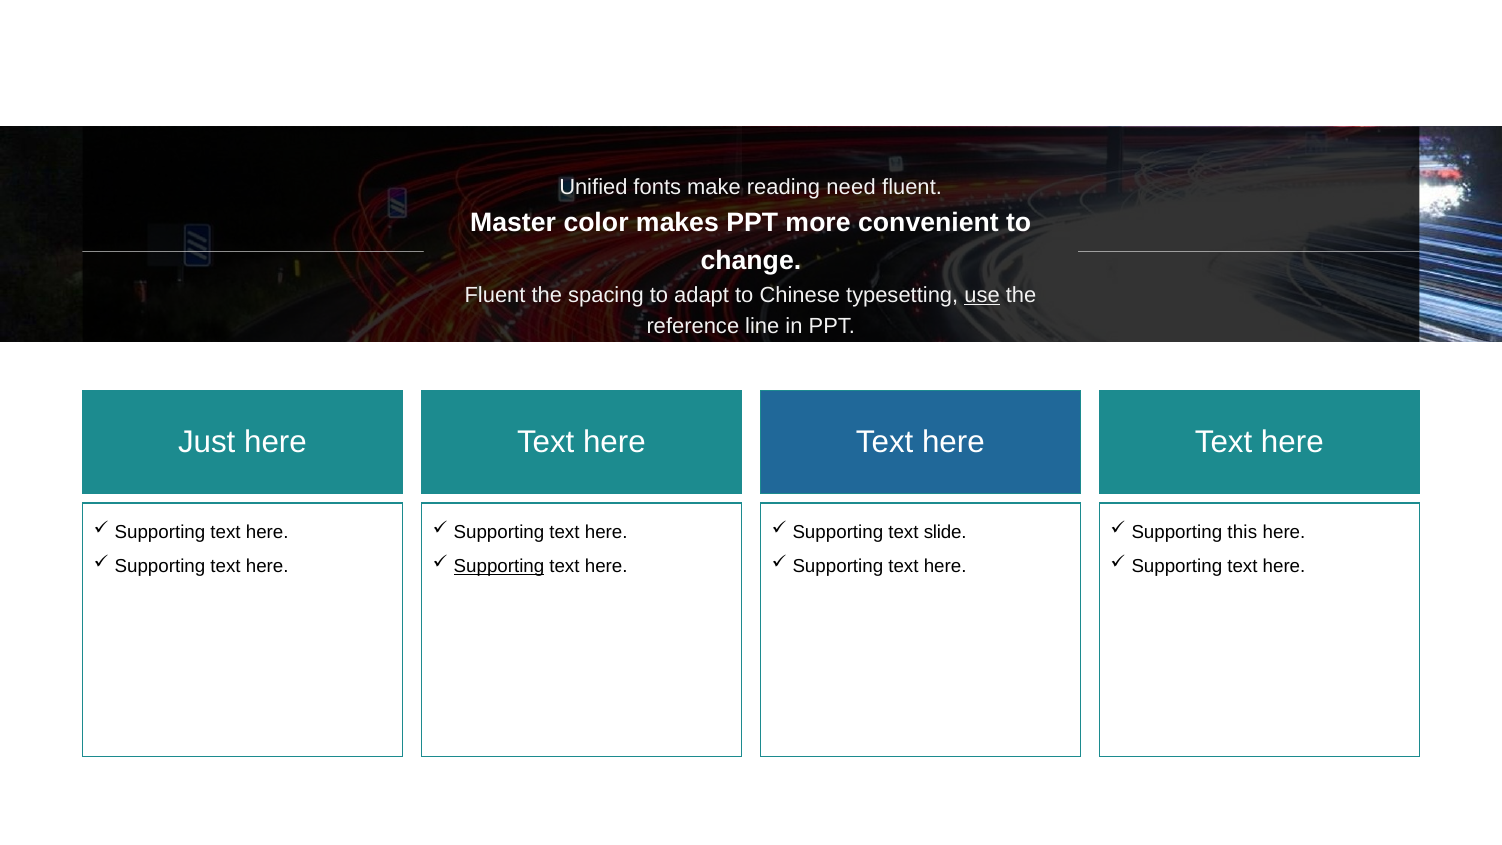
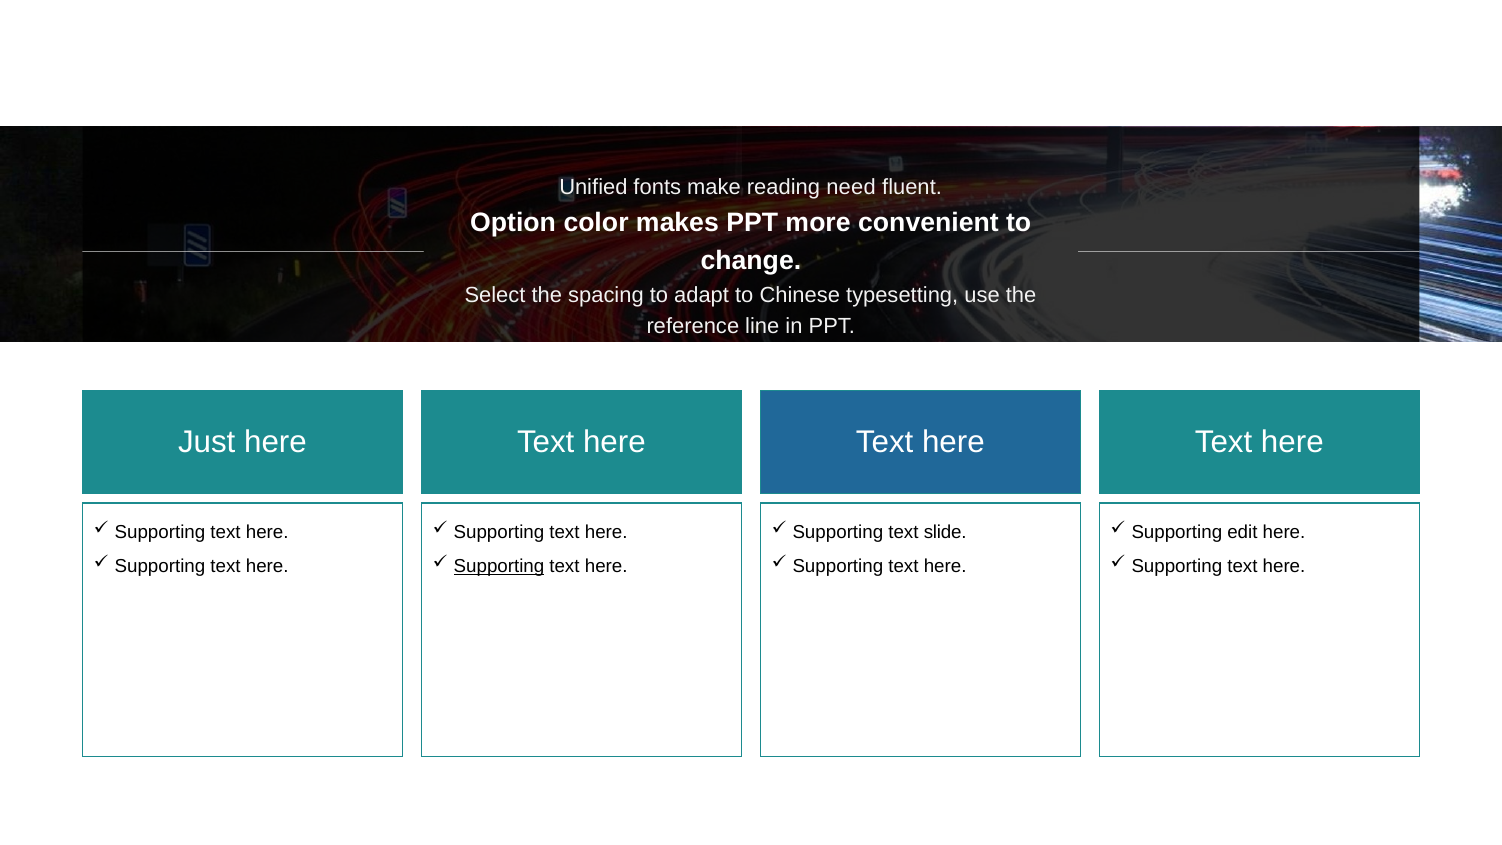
Master: Master -> Option
Fluent at (495, 295): Fluent -> Select
use underline: present -> none
this: this -> edit
